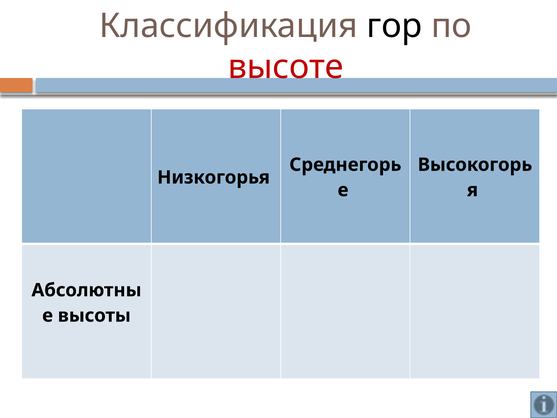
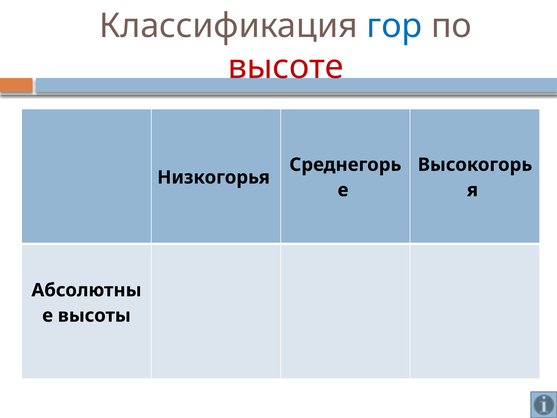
гор colour: black -> blue
